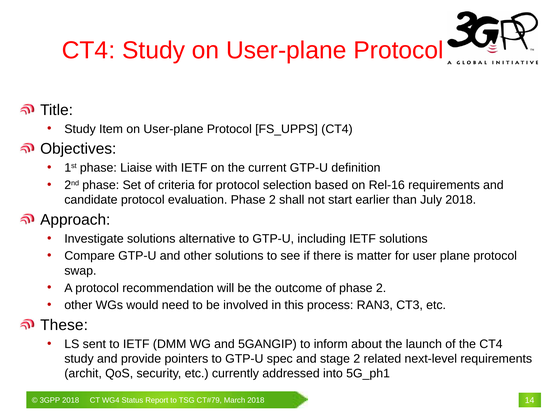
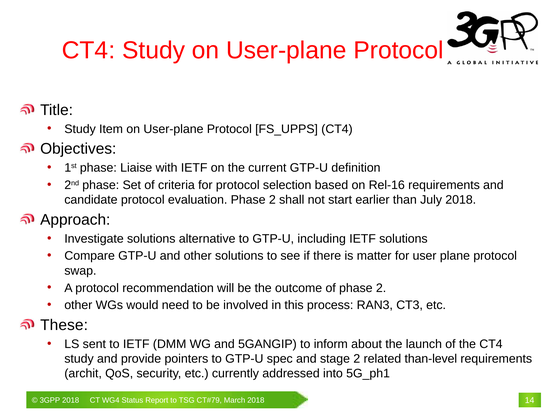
next-level: next-level -> than-level
